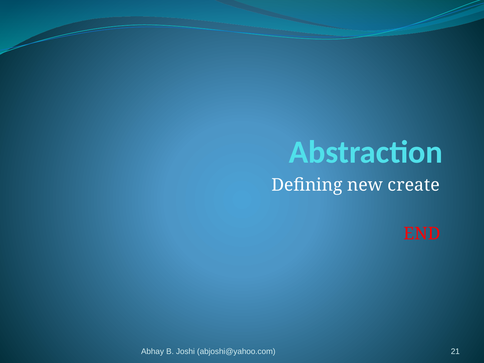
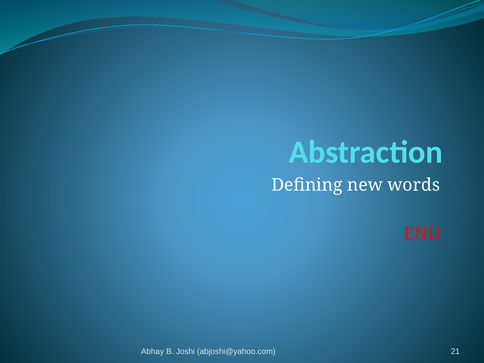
create: create -> words
